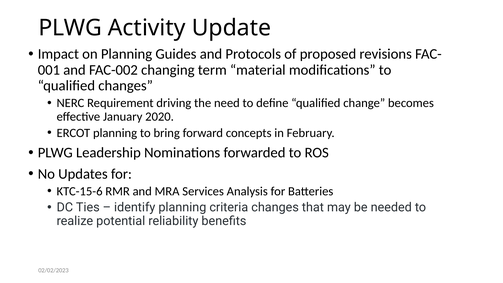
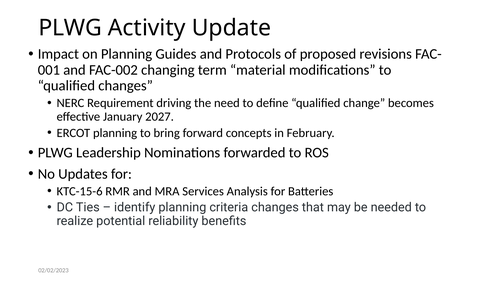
2020: 2020 -> 2027
